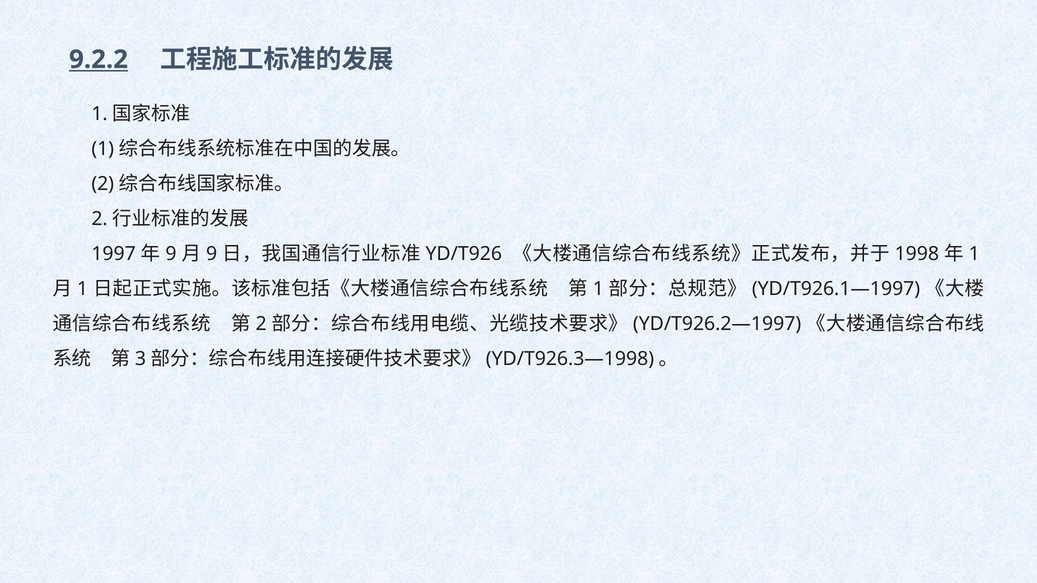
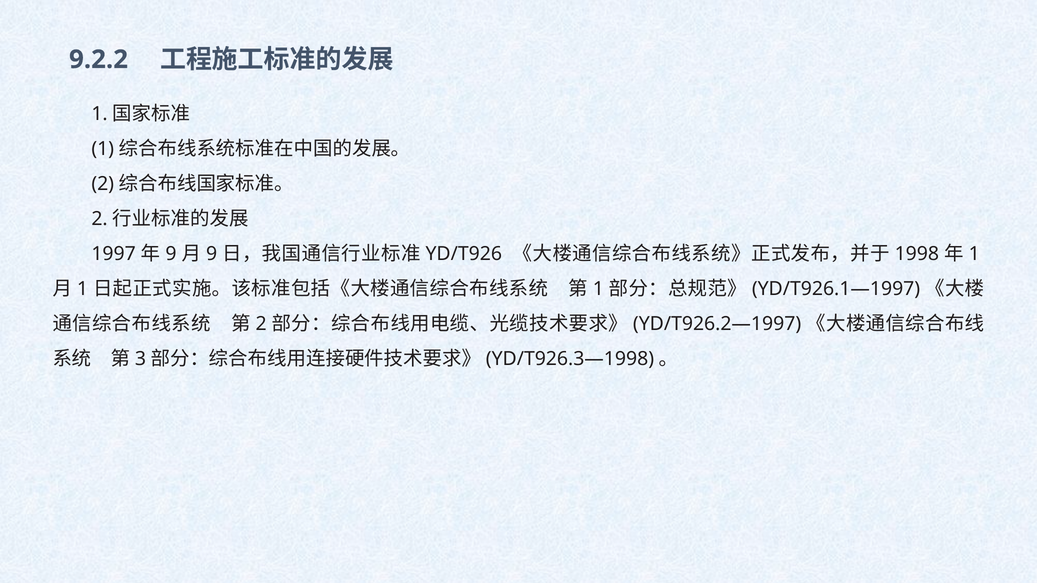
9.2.2 underline: present -> none
